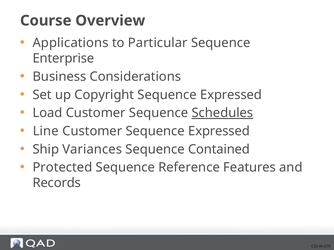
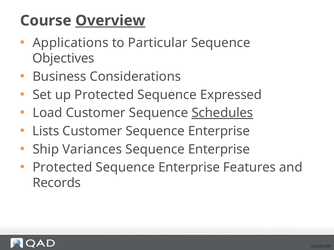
Overview underline: none -> present
Enterprise: Enterprise -> Objectives
up Copyright: Copyright -> Protected
Line: Line -> Lists
Customer Sequence Expressed: Expressed -> Enterprise
Contained at (219, 150): Contained -> Enterprise
Reference at (189, 168): Reference -> Enterprise
